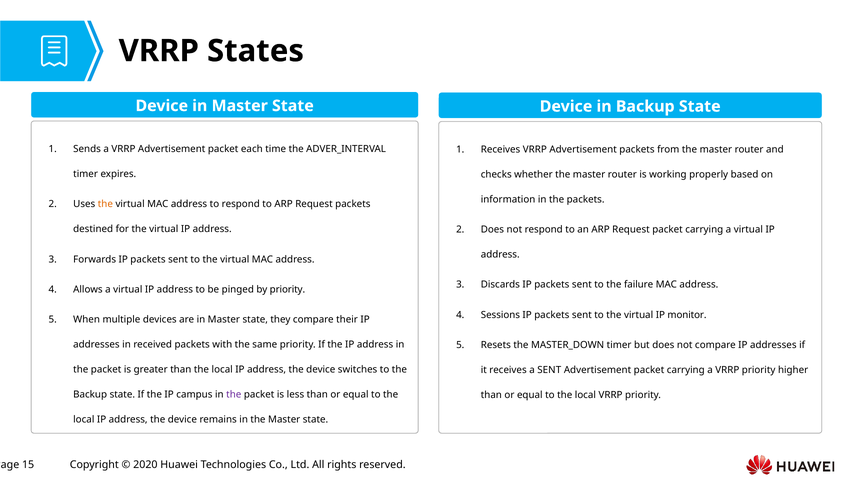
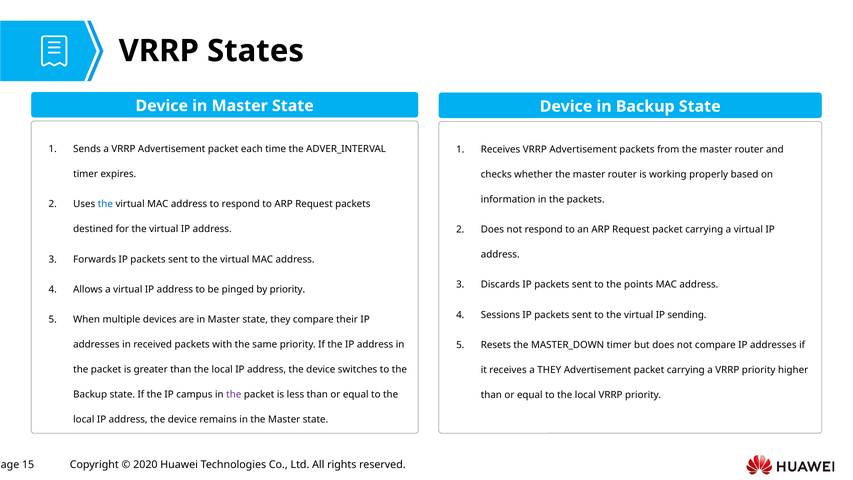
the at (105, 204) colour: orange -> blue
failure: failure -> points
monitor: monitor -> sending
a SENT: SENT -> THEY
